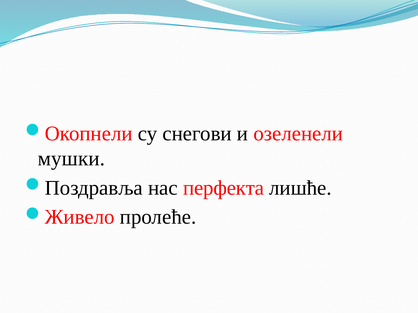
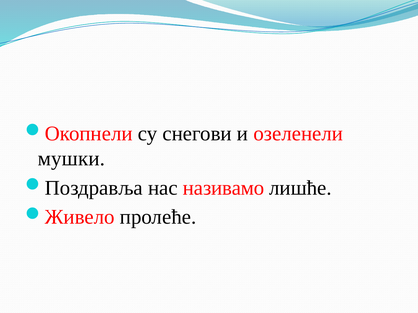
перфекта: перфекта -> називамо
